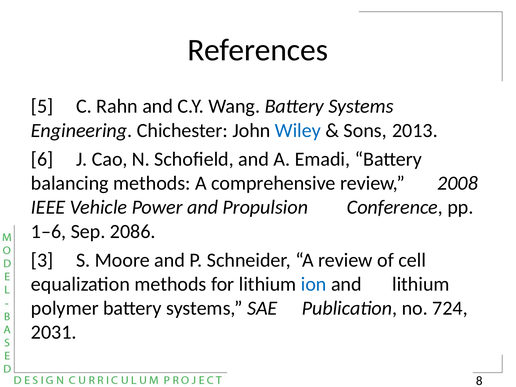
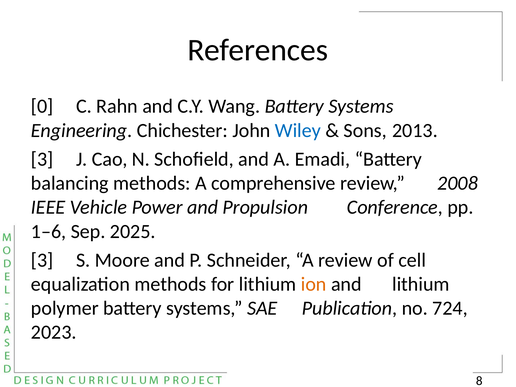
5: 5 -> 0
6 at (42, 159): 6 -> 3
2086: 2086 -> 2025
ion colour: blue -> orange
2031: 2031 -> 2023
